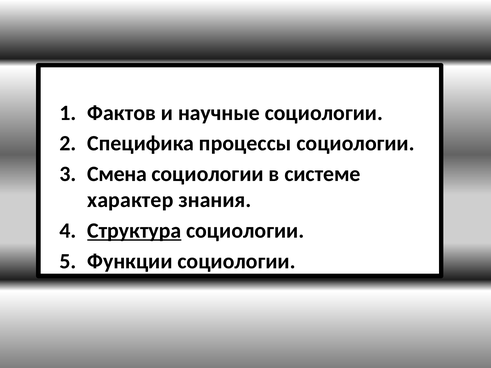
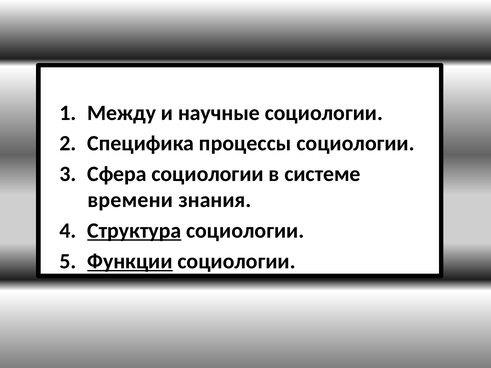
Фактов: Фактов -> Между
Смена: Смена -> Сфера
характер: характер -> времени
Функции underline: none -> present
